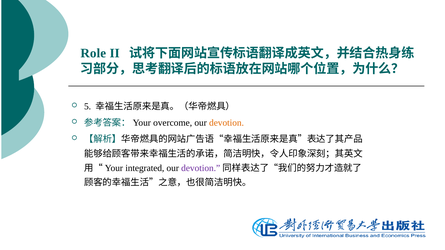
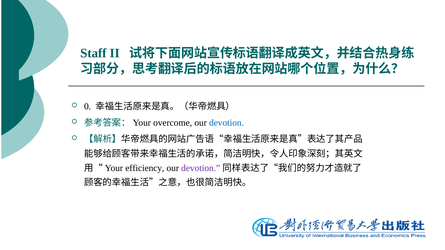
Role: Role -> Staff
5: 5 -> 0
devotion at (227, 123) colour: orange -> blue
integrated: integrated -> efficiency
